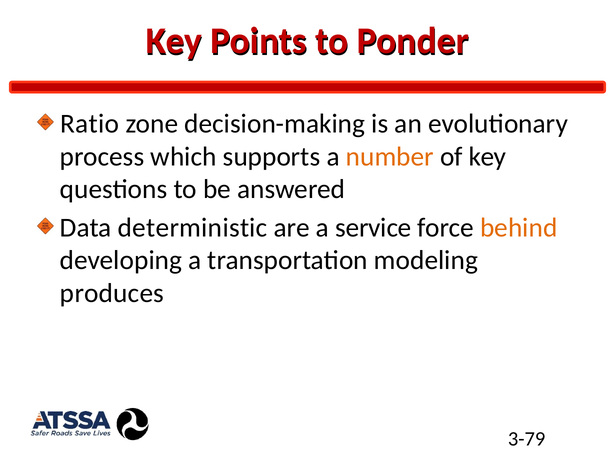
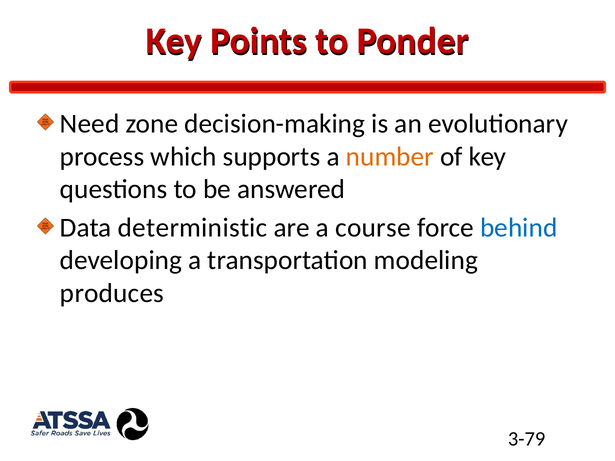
Ratio: Ratio -> Need
service: service -> course
behind colour: orange -> blue
